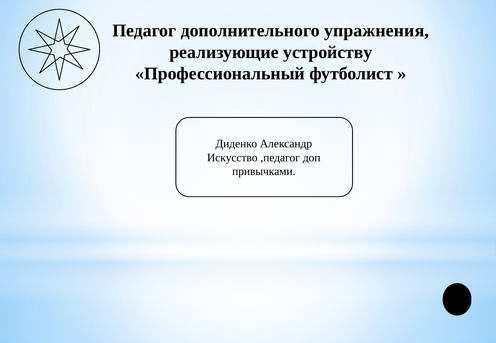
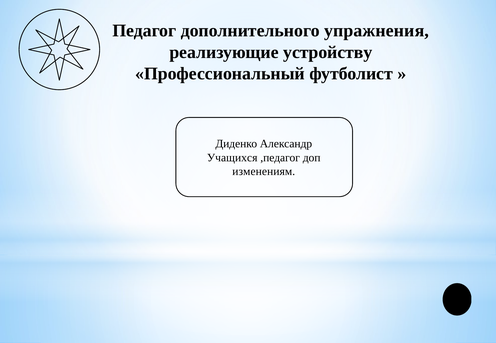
Искусство: Искусство -> Учащихся
привычками: привычками -> изменениям
